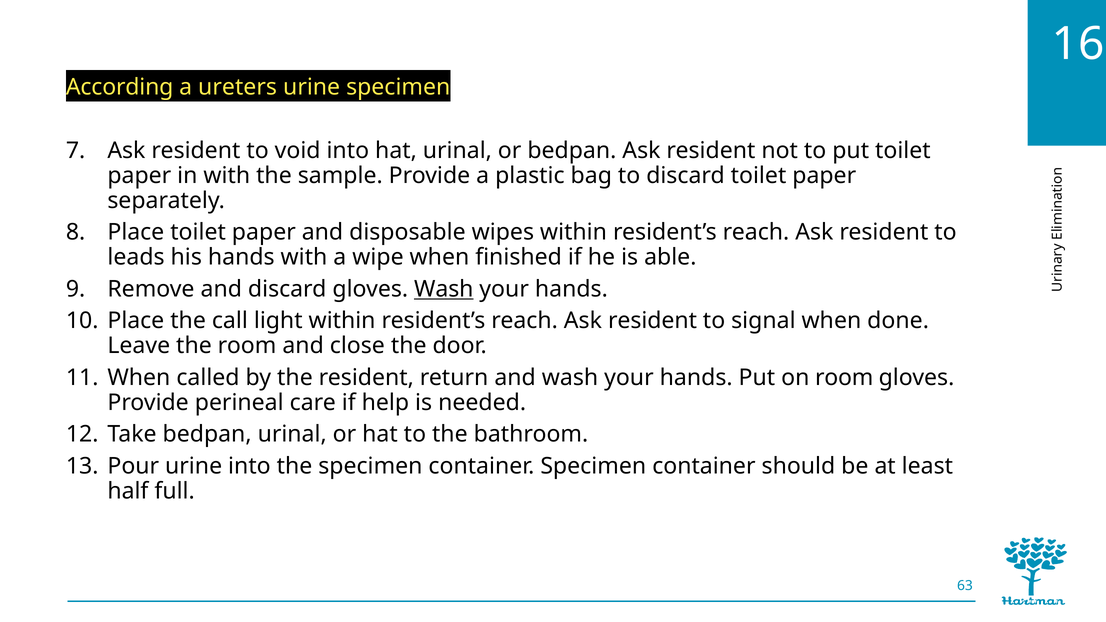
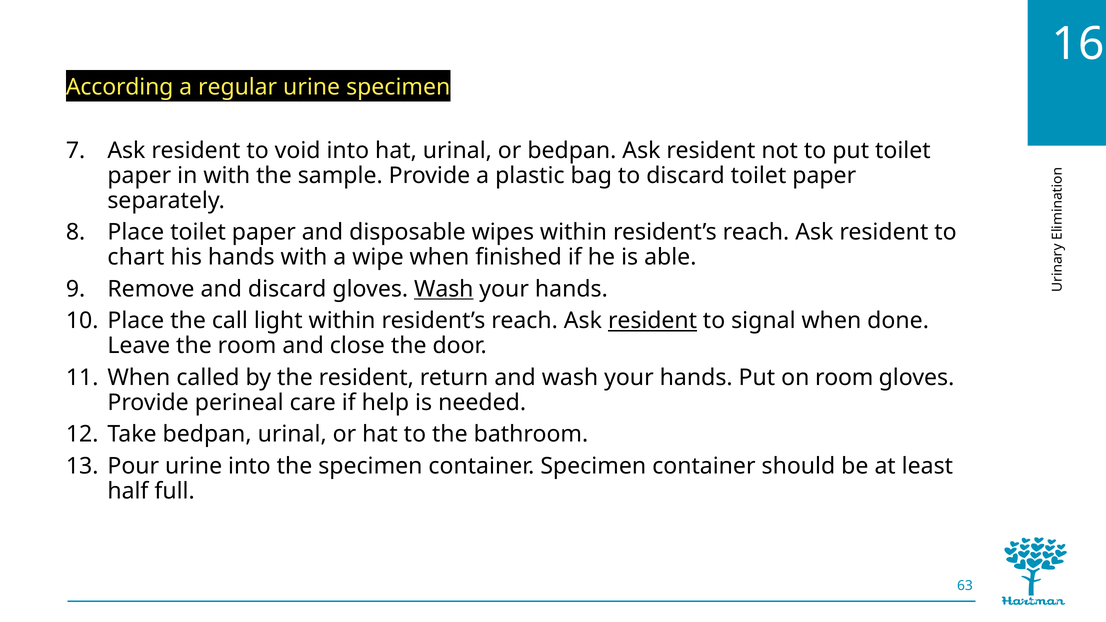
ureters: ureters -> regular
leads: leads -> chart
resident at (652, 321) underline: none -> present
